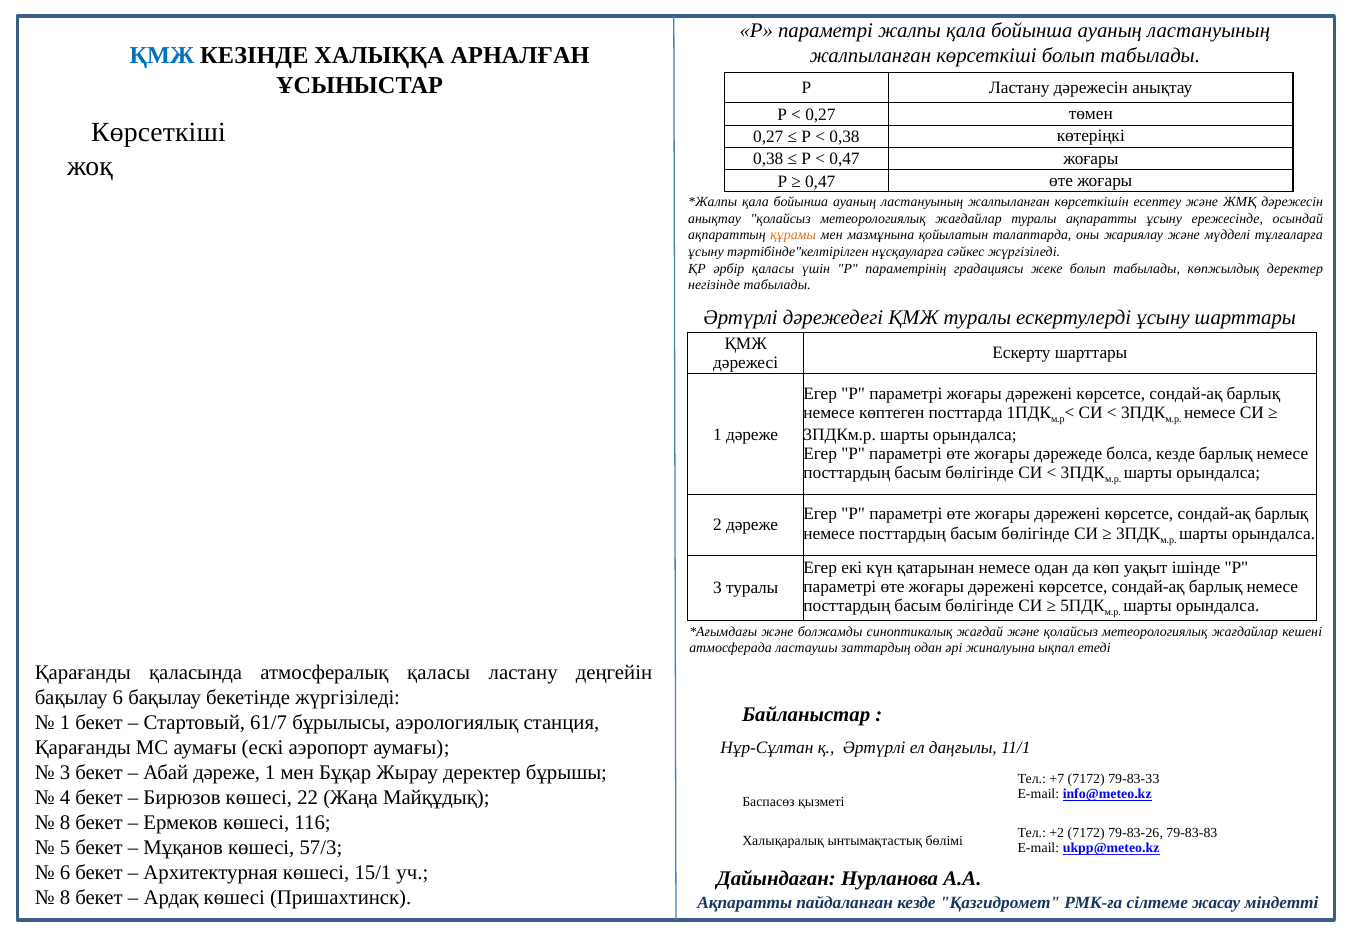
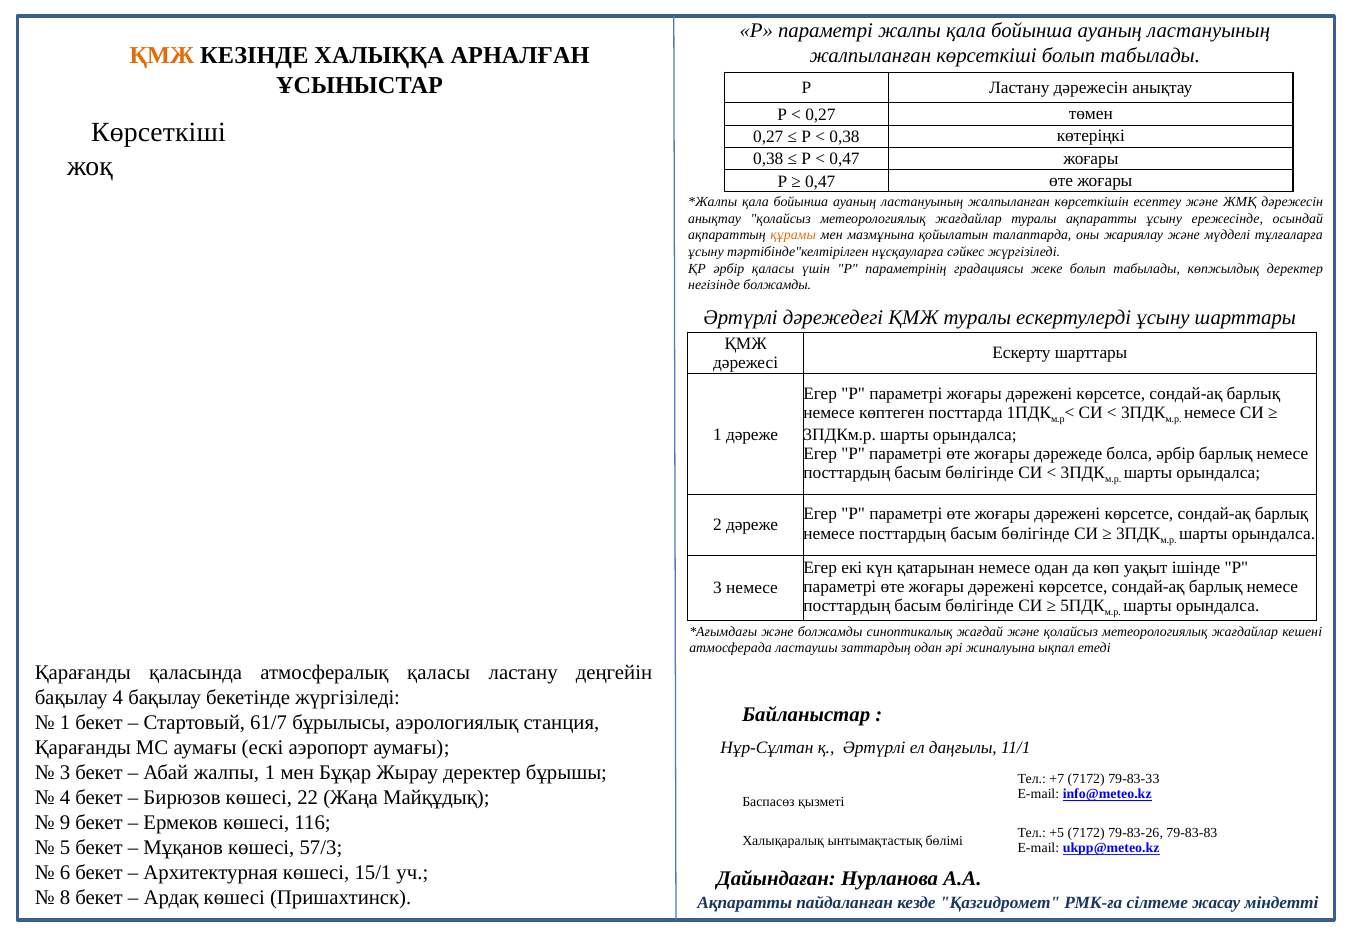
ҚМЖ at (162, 56) colour: blue -> orange
негізінде табылады: табылады -> болжамды
болса кезде: кезде -> әрбір
3 туралы: туралы -> немесе
бақылау 6: 6 -> 4
Абай дәреже: дәреже -> жалпы
8 at (65, 822): 8 -> 9
+2: +2 -> +5
